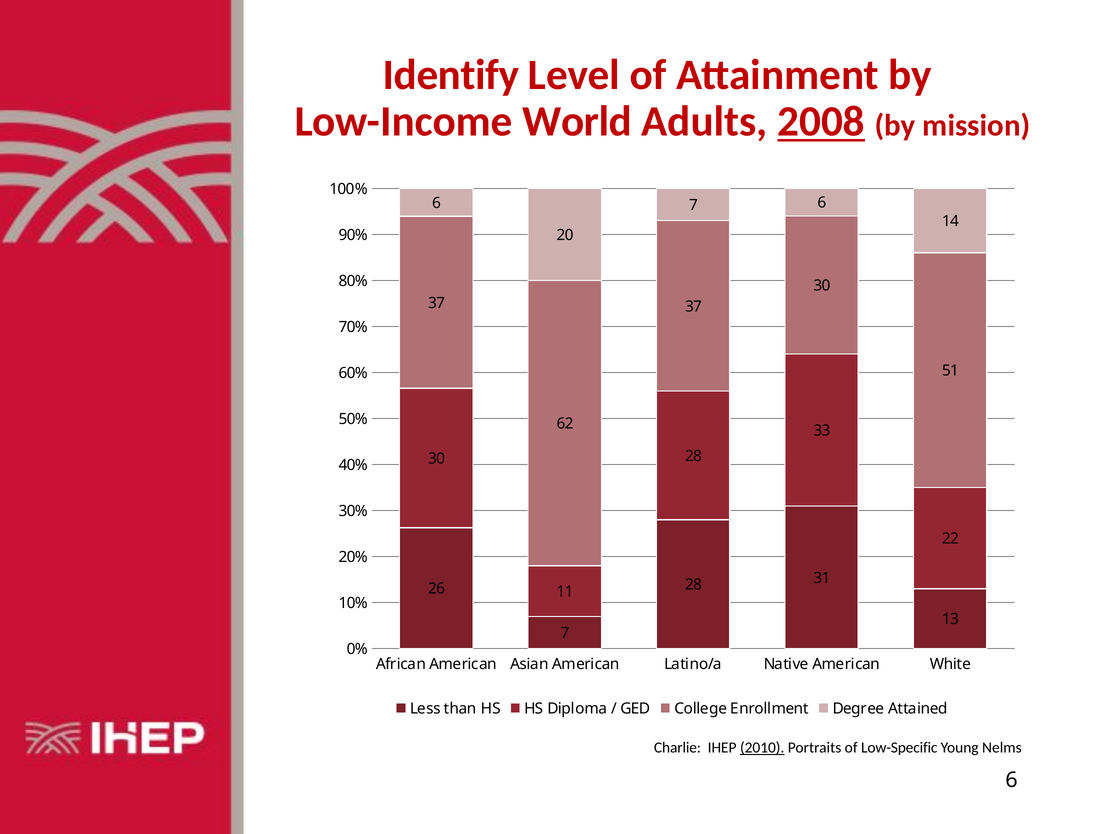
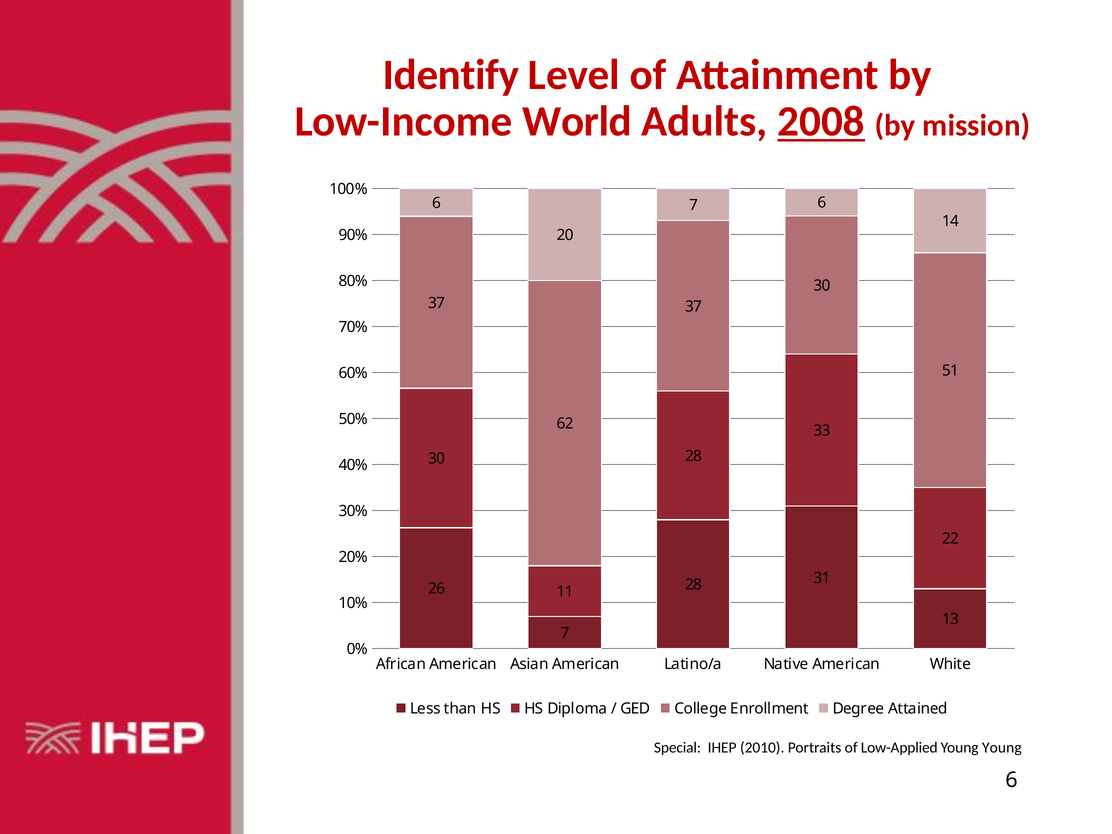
Charlie: Charlie -> Special
2010 underline: present -> none
Low-Specific: Low-Specific -> Low-Applied
Young Nelms: Nelms -> Young
